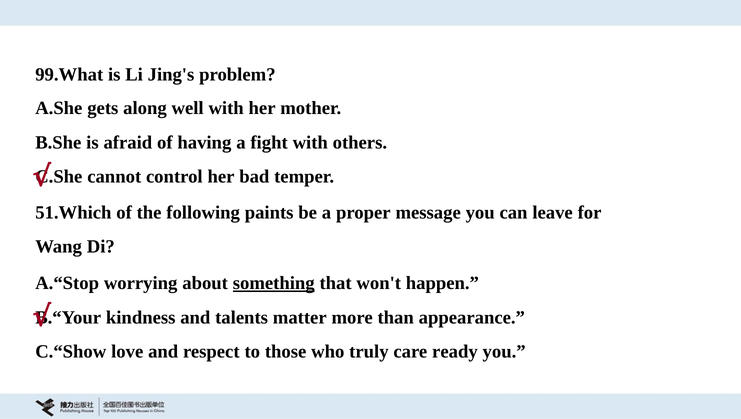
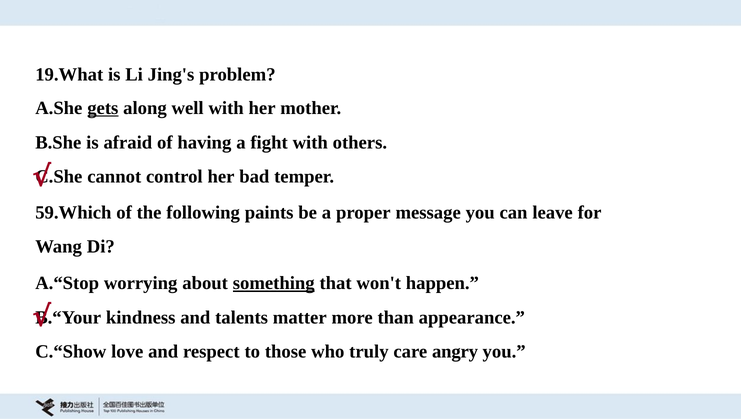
99.What: 99.What -> 19.What
gets underline: none -> present
51.Which: 51.Which -> 59.Which
ready: ready -> angry
